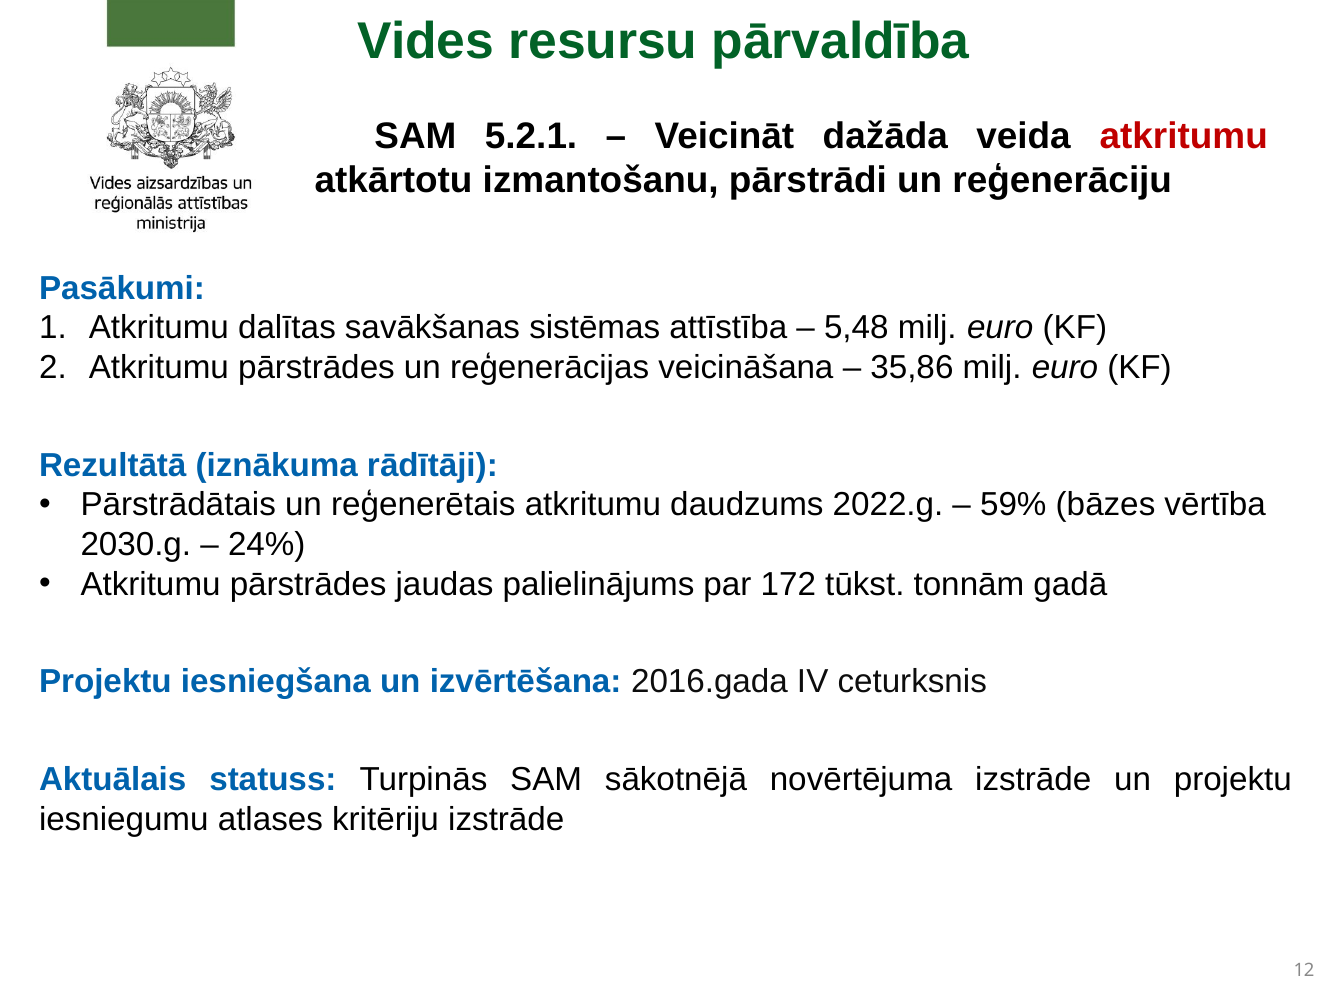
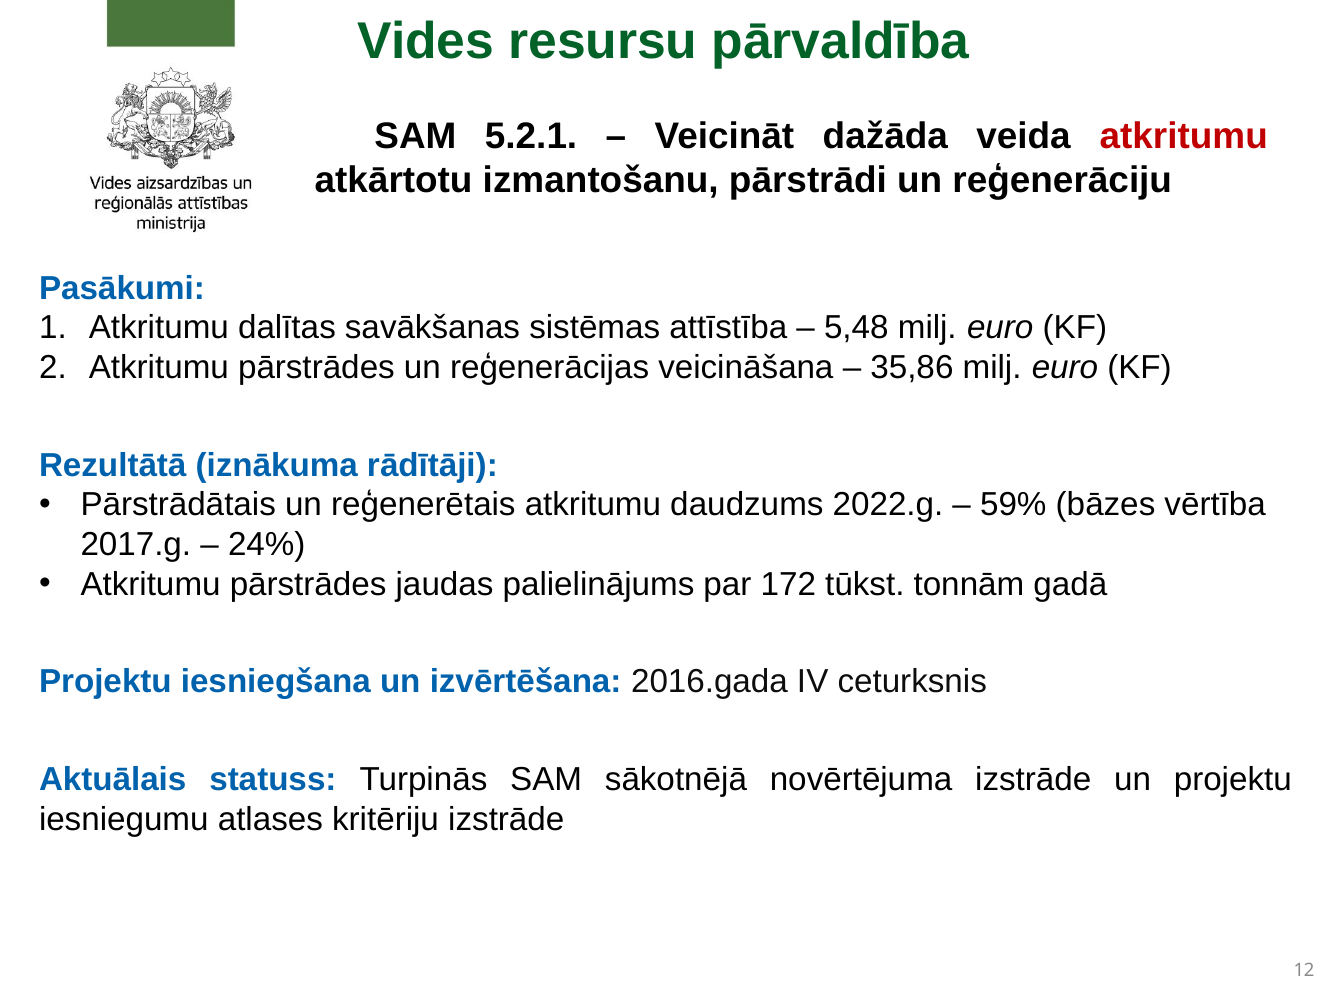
2030.g: 2030.g -> 2017.g
